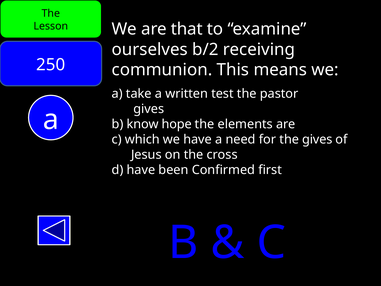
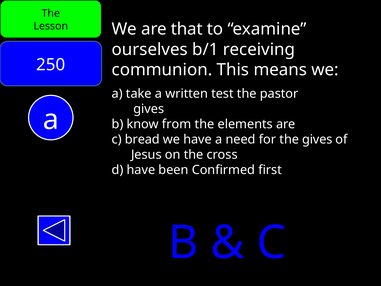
b/2: b/2 -> b/1
hope: hope -> from
which: which -> bread
